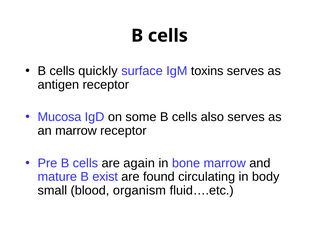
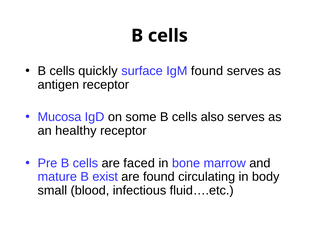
IgM toxins: toxins -> found
an marrow: marrow -> healthy
again: again -> faced
organism: organism -> infectious
